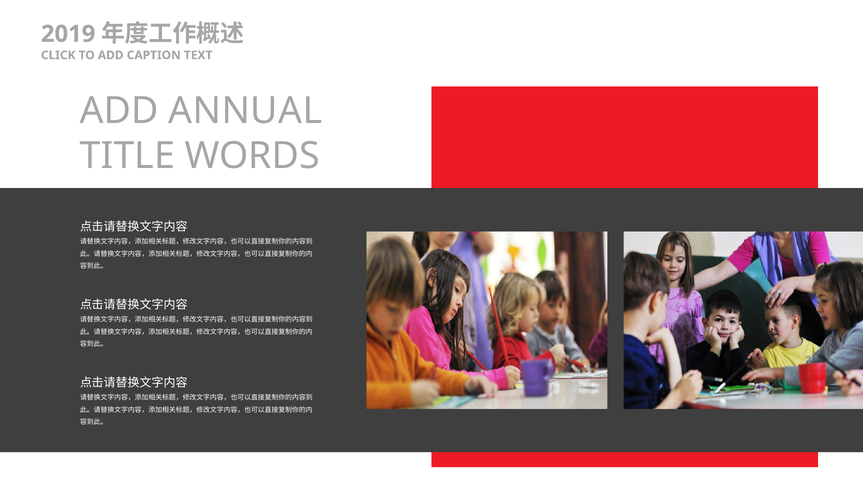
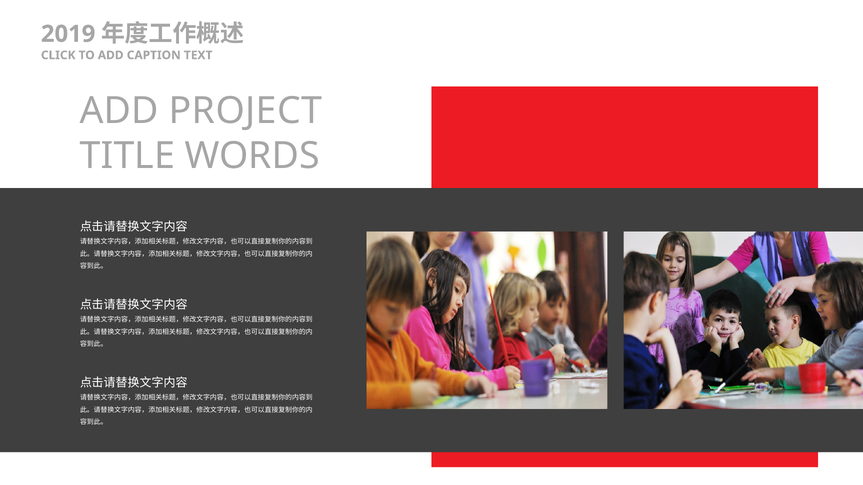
ANNUAL: ANNUAL -> PROJECT
